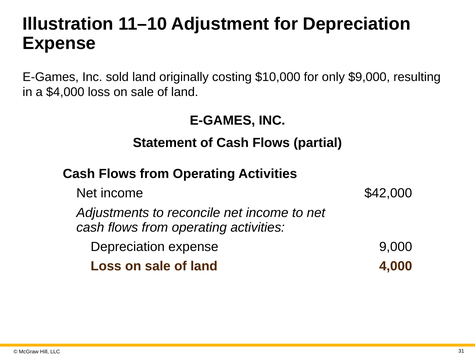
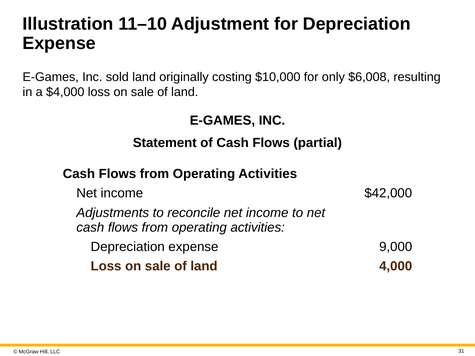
$9,000: $9,000 -> $6,008
